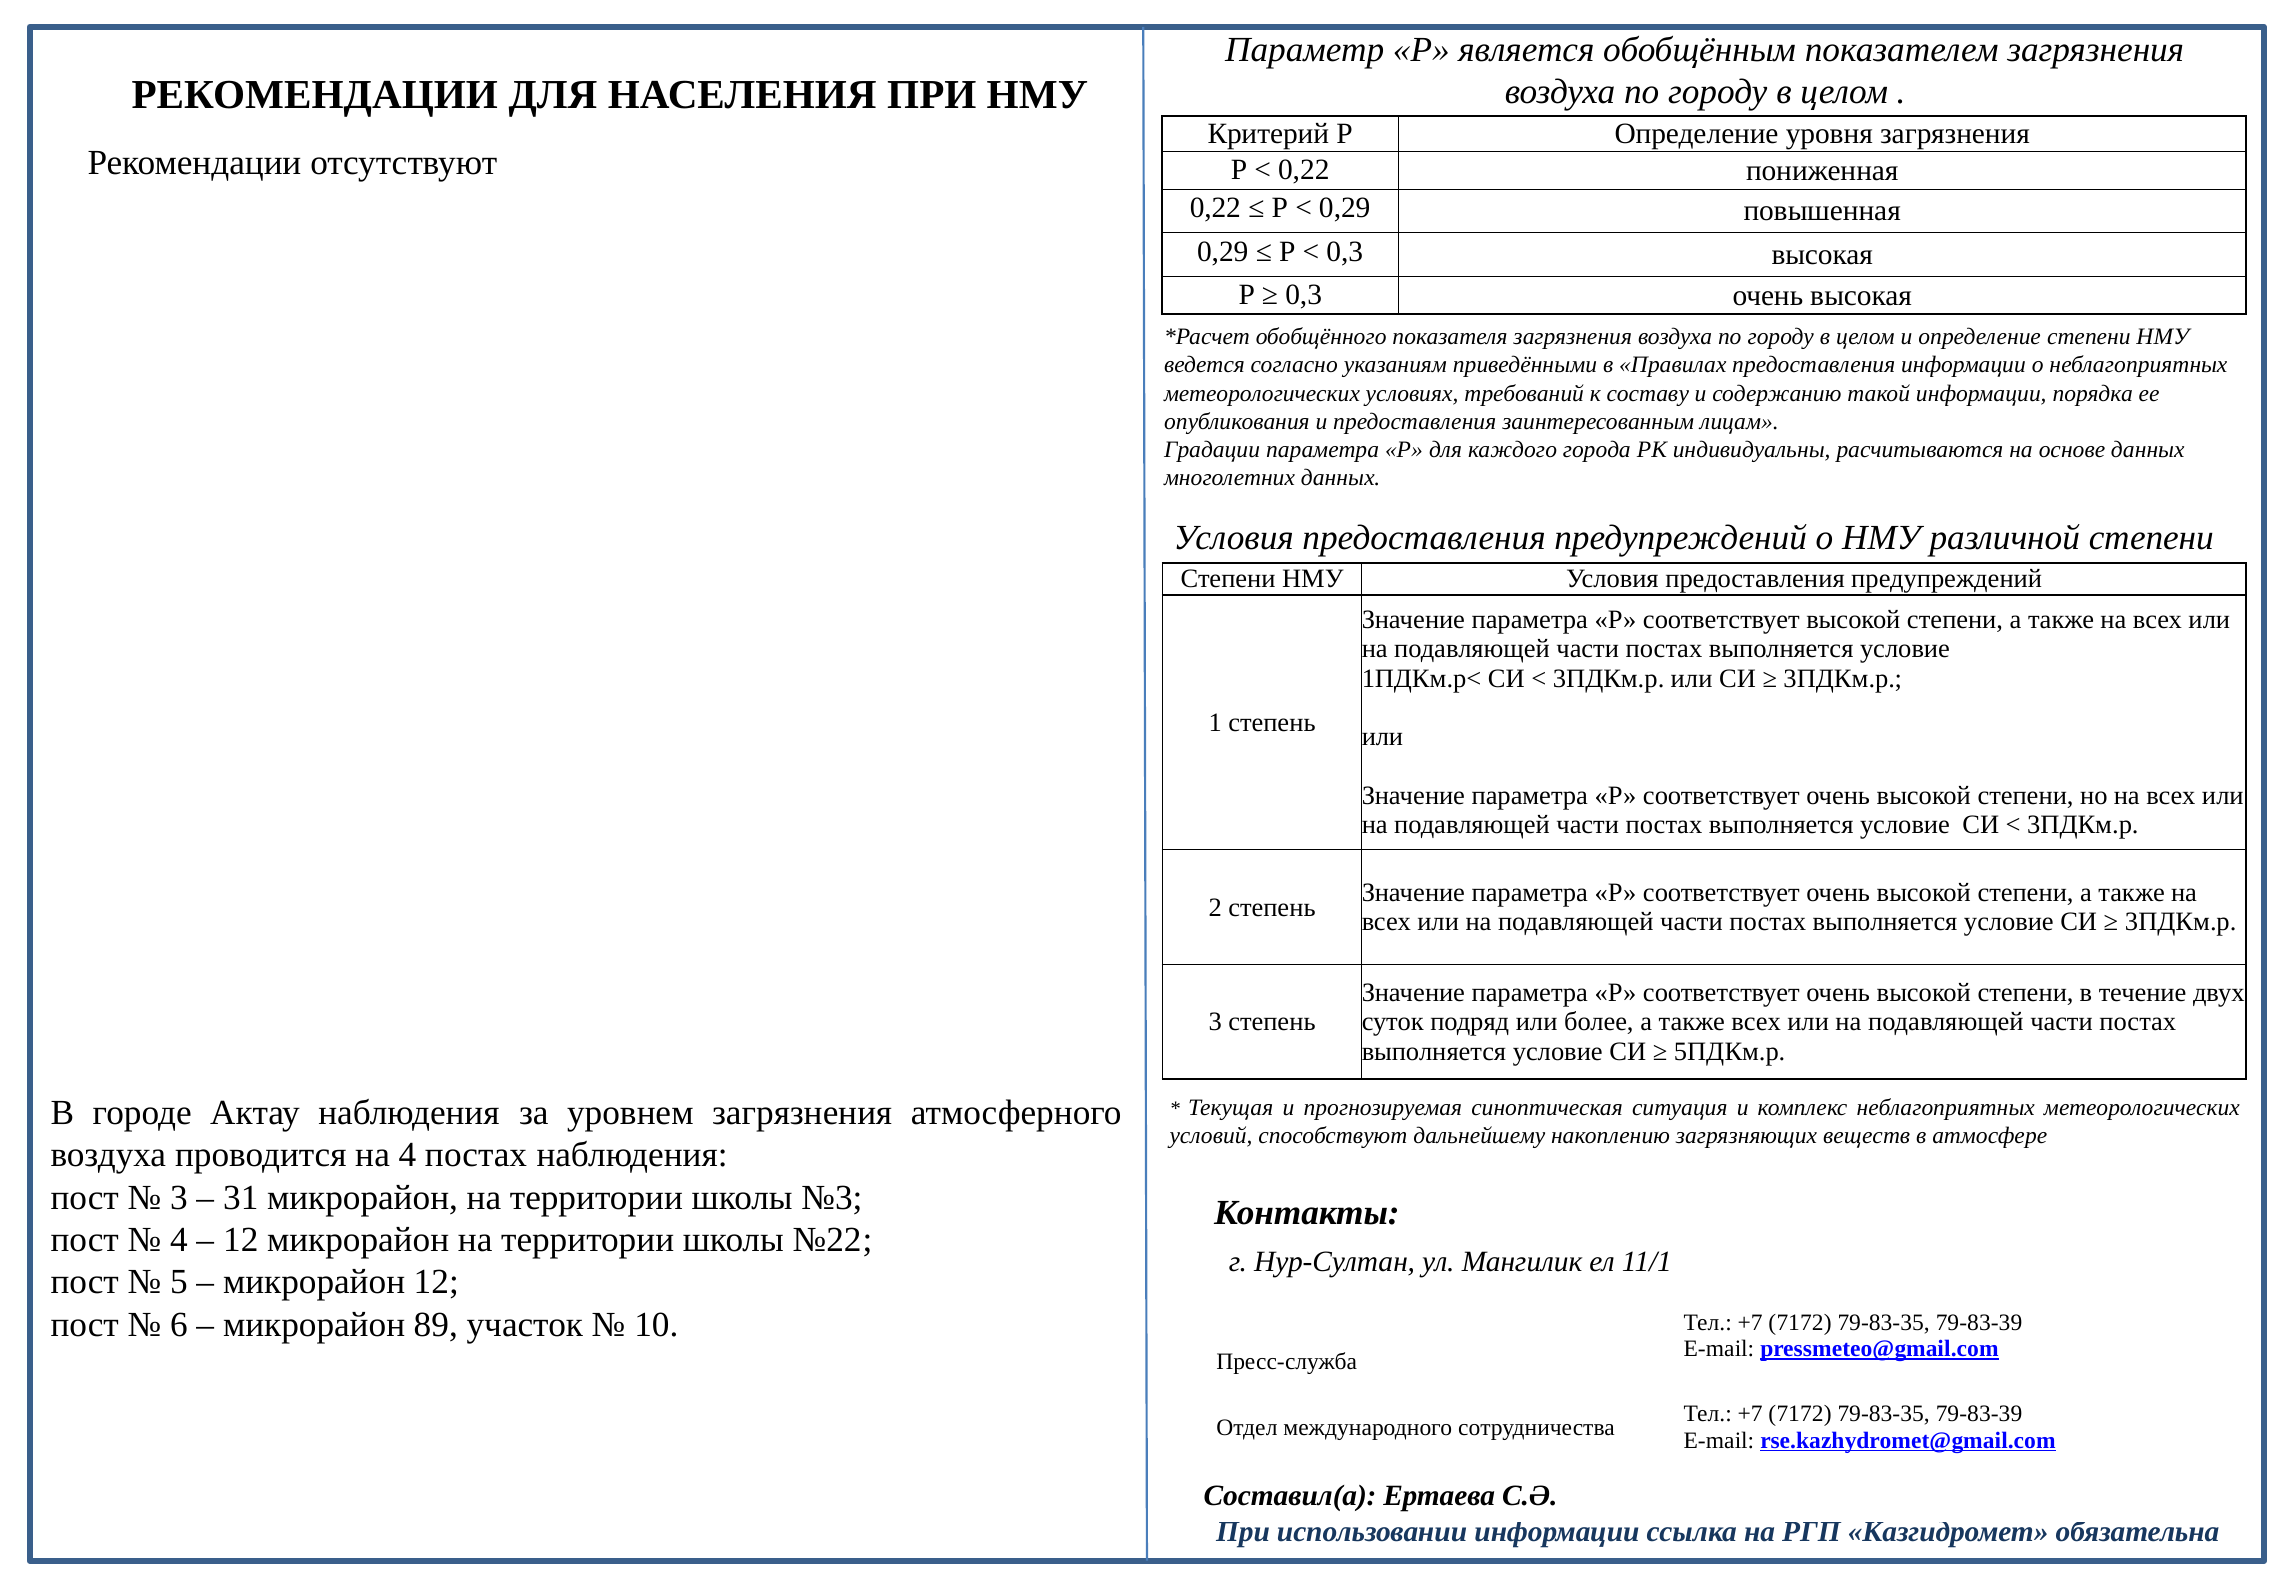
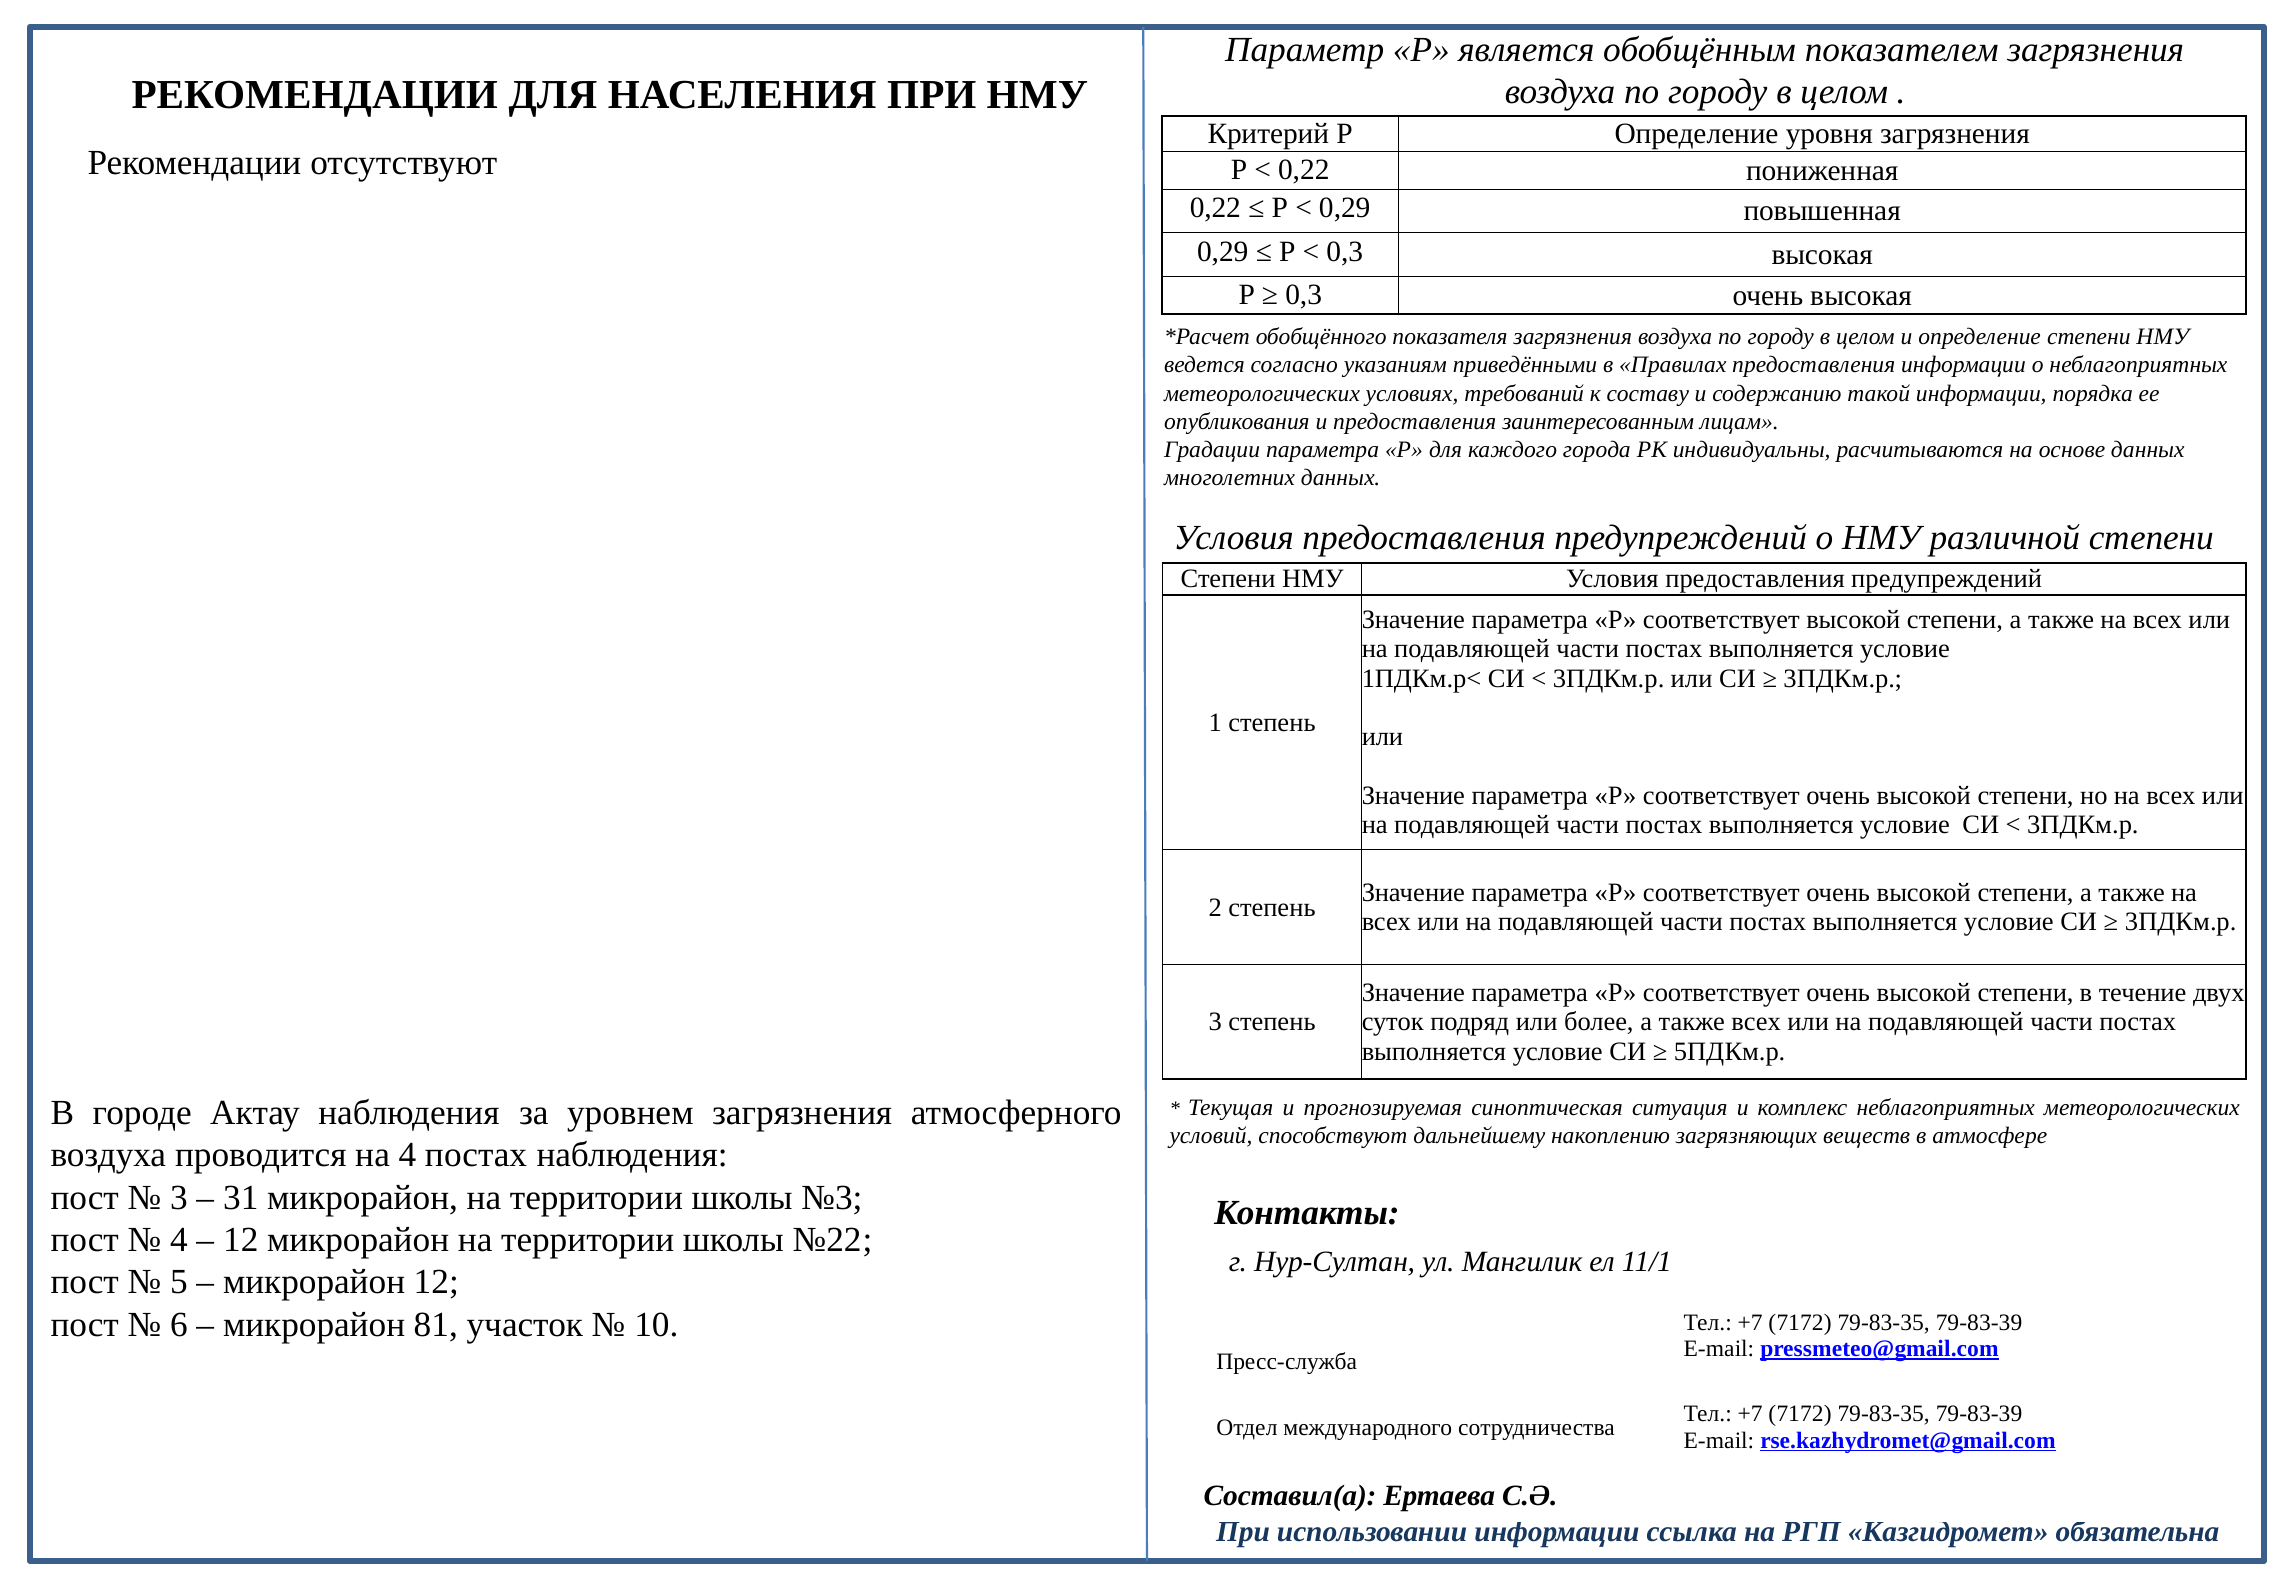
89: 89 -> 81
